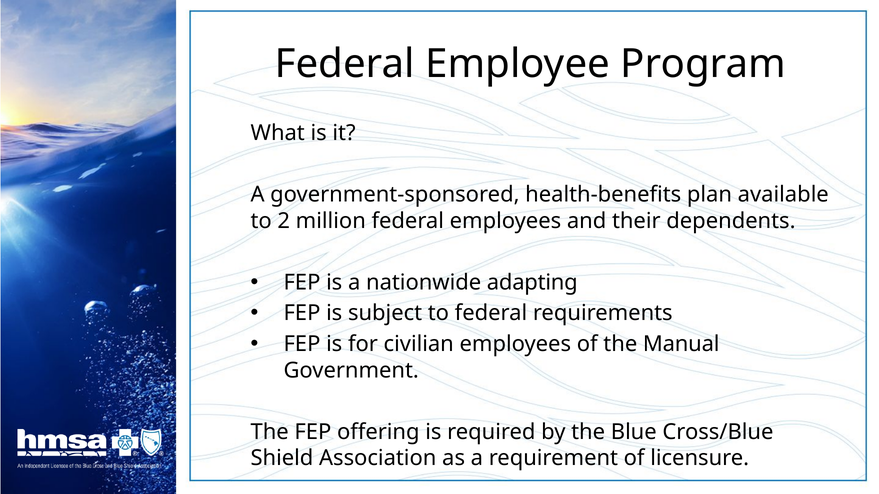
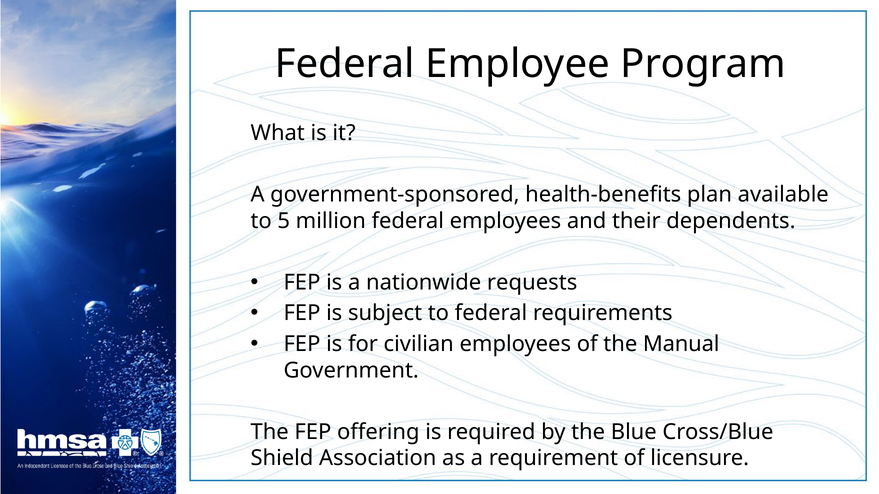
2: 2 -> 5
adapting: adapting -> requests
